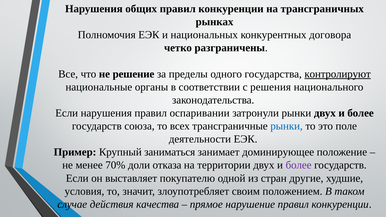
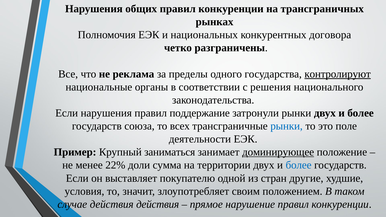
решение: решение -> реклама
оспаривании: оспаривании -> поддержание
доминирующее underline: none -> present
70%: 70% -> 22%
отказа: отказа -> сумма
более at (299, 165) colour: purple -> blue
действия качества: качества -> действия
